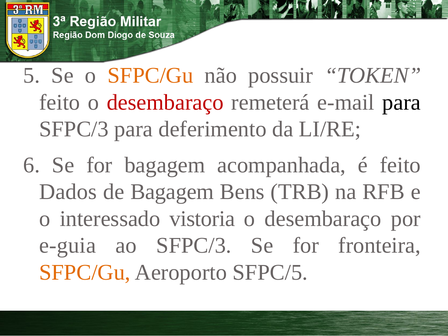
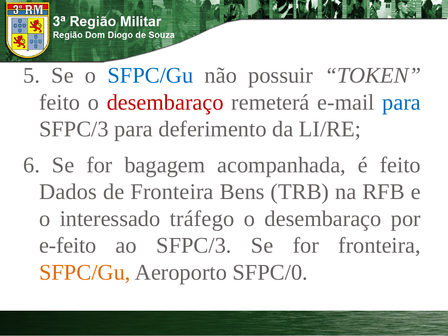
SFPC/Gu at (150, 75) colour: orange -> blue
para at (401, 102) colour: black -> blue
de Bagagem: Bagagem -> Fronteira
vistoria: vistoria -> tráfego
e-guia: e-guia -> e-feito
SFPC/5: SFPC/5 -> SFPC/0
